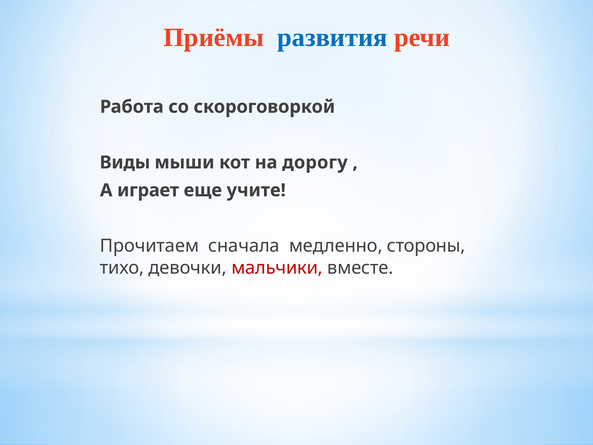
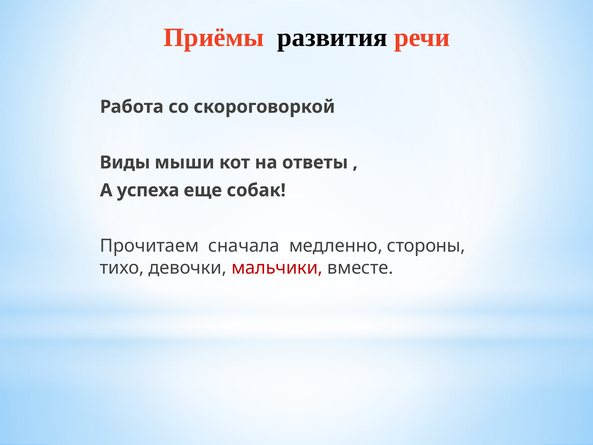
развития colour: blue -> black
дорогу: дорогу -> ответы
играет: играет -> успеха
учите: учите -> собак
